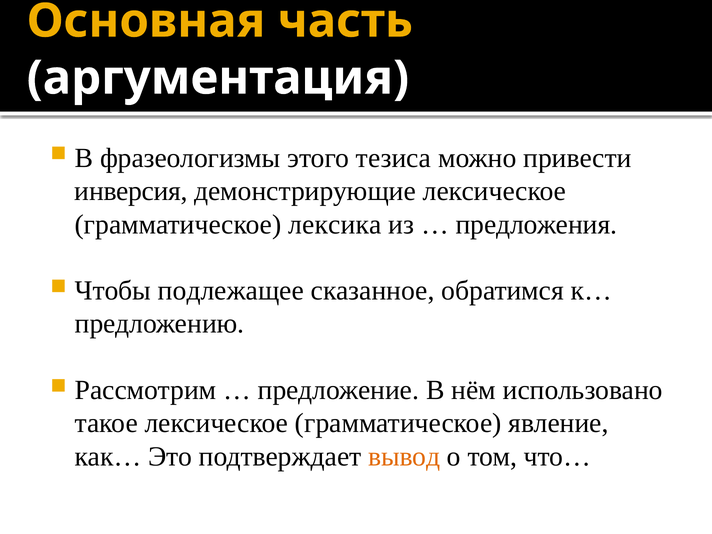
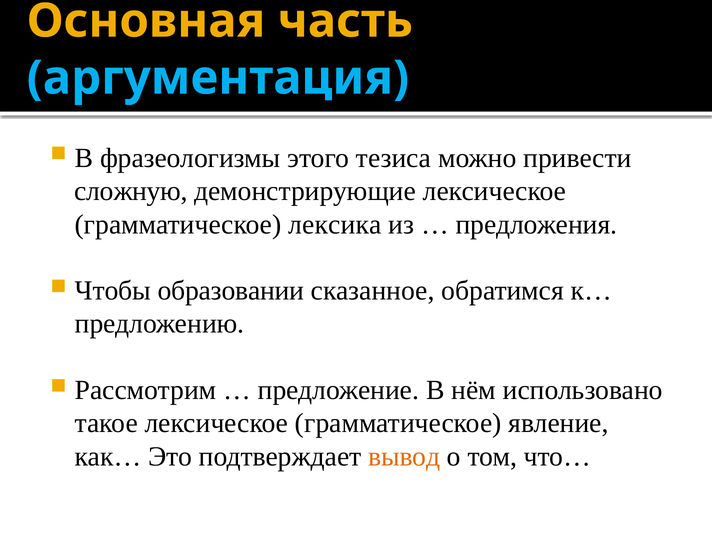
аргументация colour: white -> light blue
инверсия: инверсия -> сложную
подлежащее: подлежащее -> образовании
